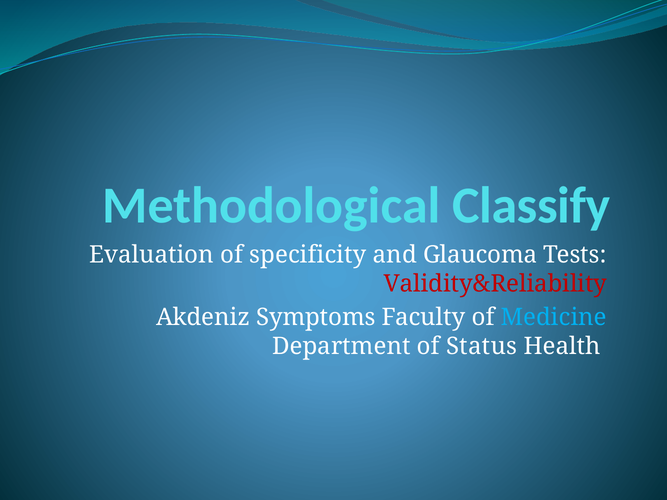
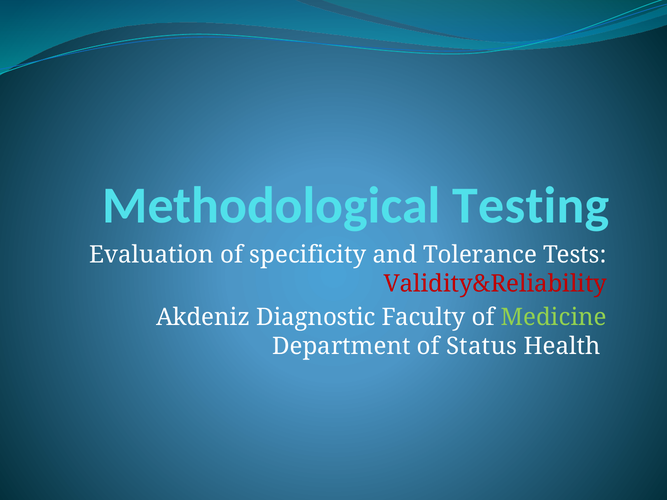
Classify: Classify -> Testing
Glaucoma: Glaucoma -> Tolerance
Symptoms: Symptoms -> Diagnostic
Medicine colour: light blue -> light green
